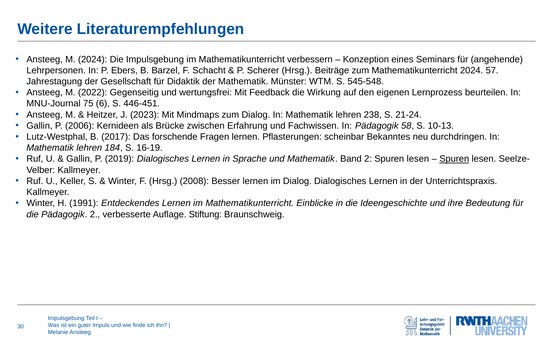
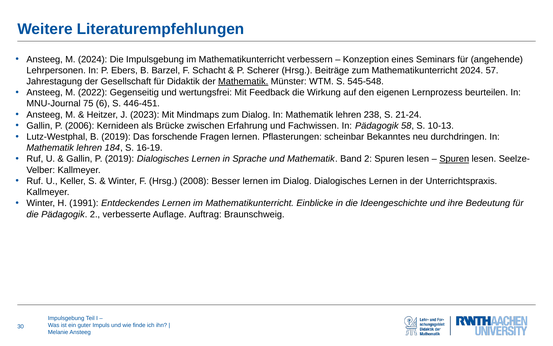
Mathematik at (243, 81) underline: none -> present
B 2017: 2017 -> 2019
Stiftung: Stiftung -> Auftrag
